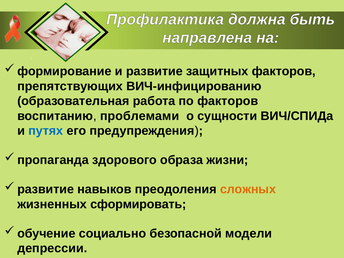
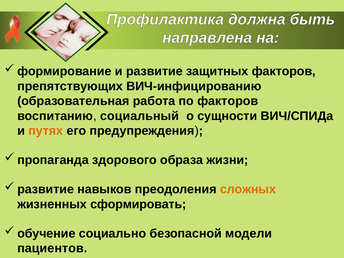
проблемами: проблемами -> социальный
путях colour: blue -> orange
депрессии: депрессии -> пациентов
